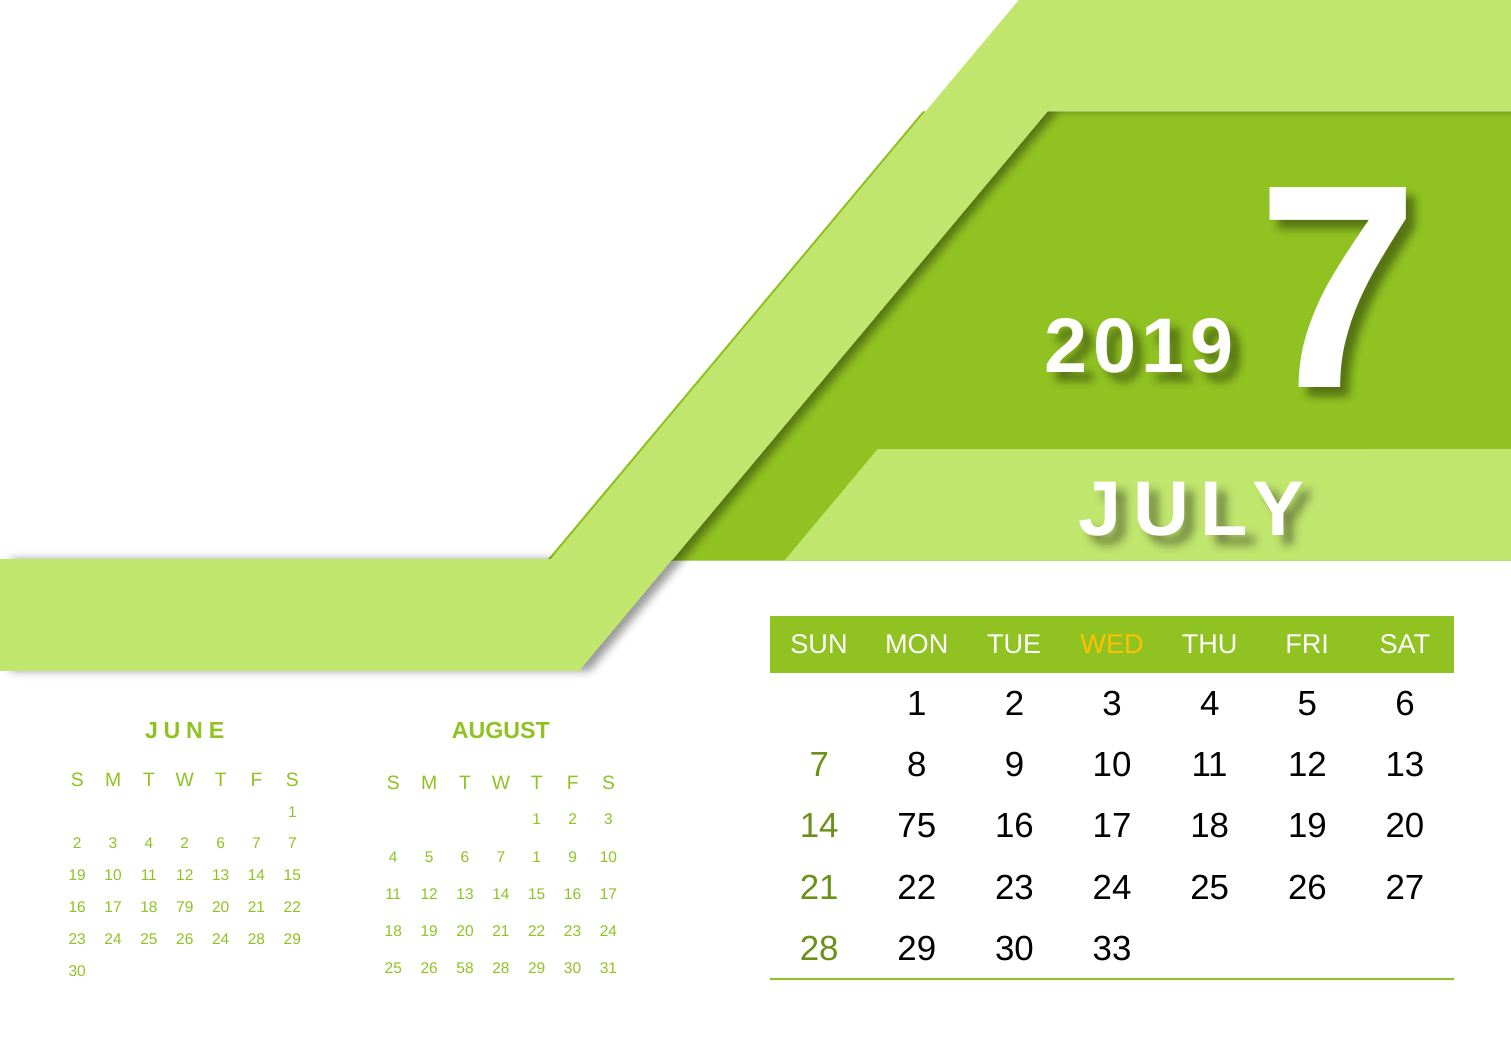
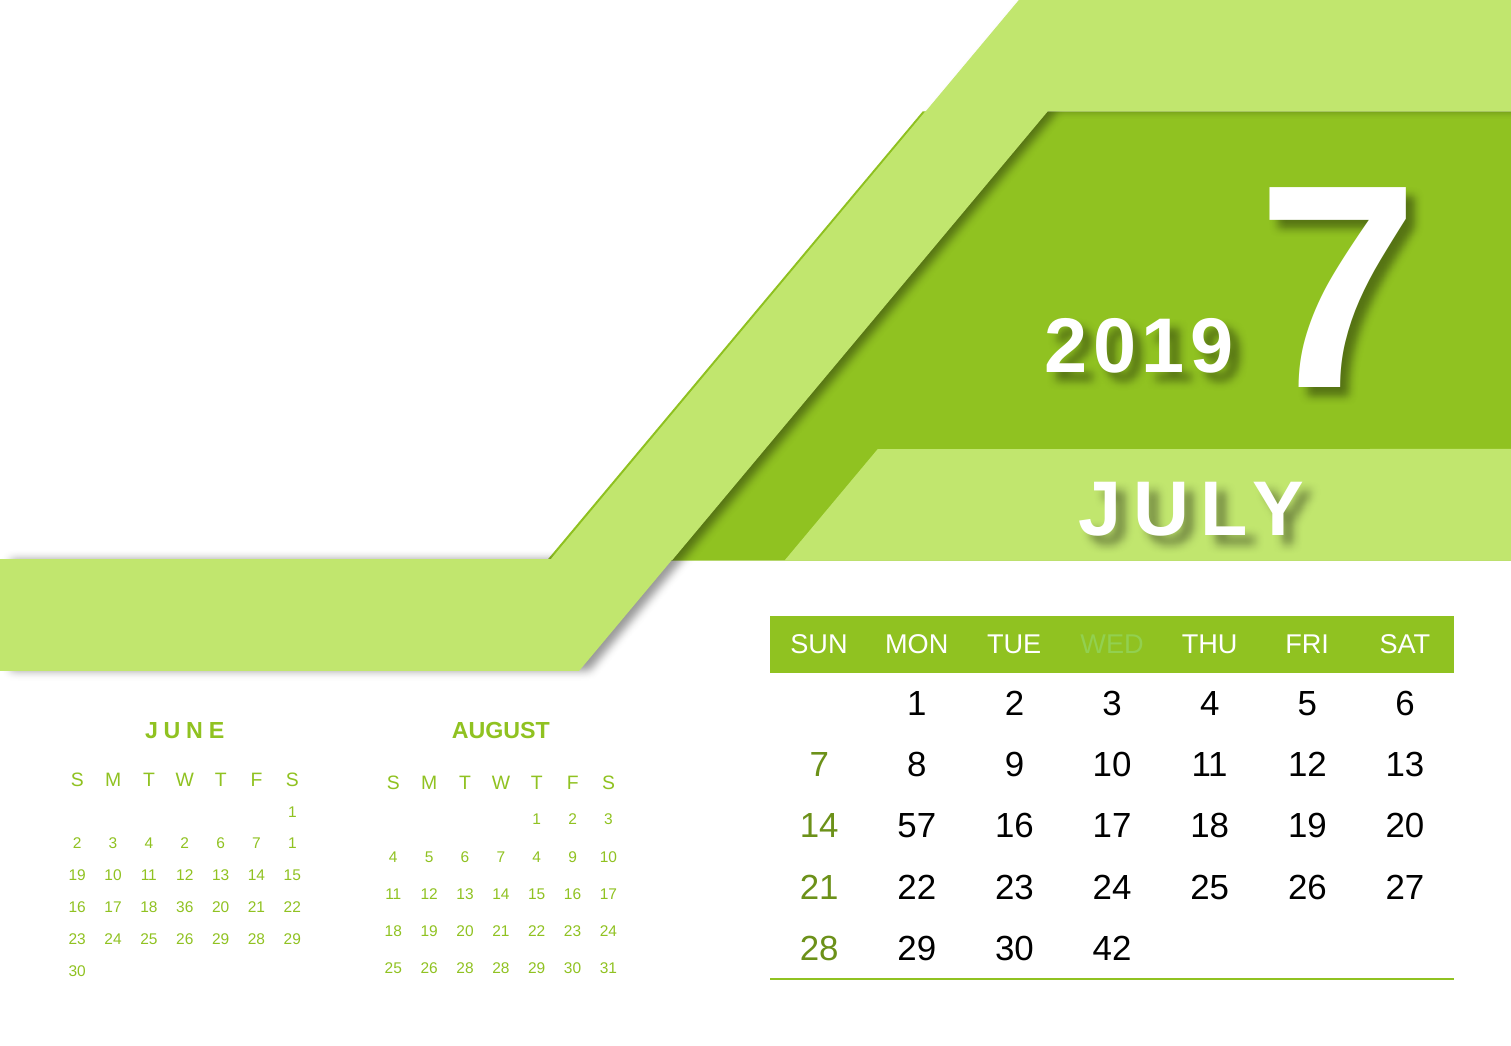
WED colour: yellow -> light green
75: 75 -> 57
7 7: 7 -> 1
7 1: 1 -> 4
79: 79 -> 36
26 24: 24 -> 29
33: 33 -> 42
26 58: 58 -> 28
